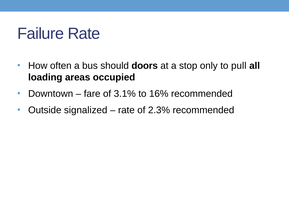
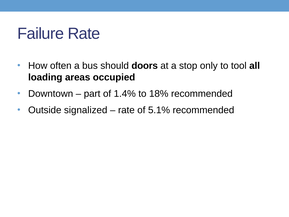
pull: pull -> tool
fare: fare -> part
3.1%: 3.1% -> 1.4%
16%: 16% -> 18%
2.3%: 2.3% -> 5.1%
